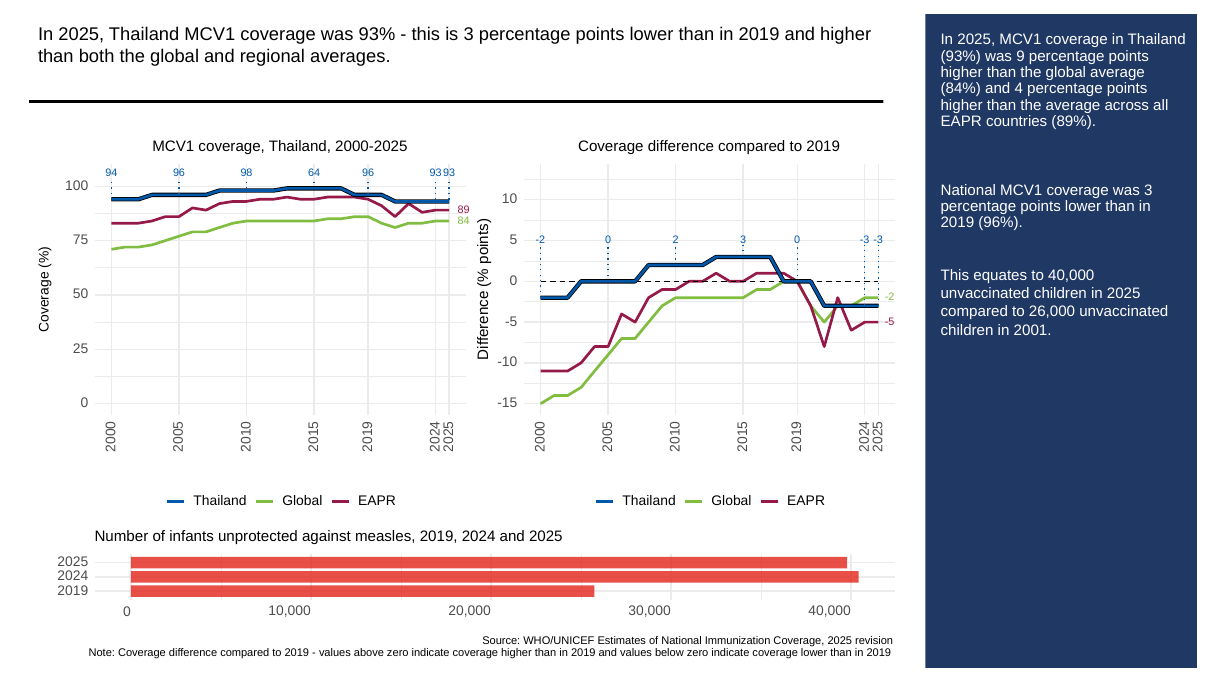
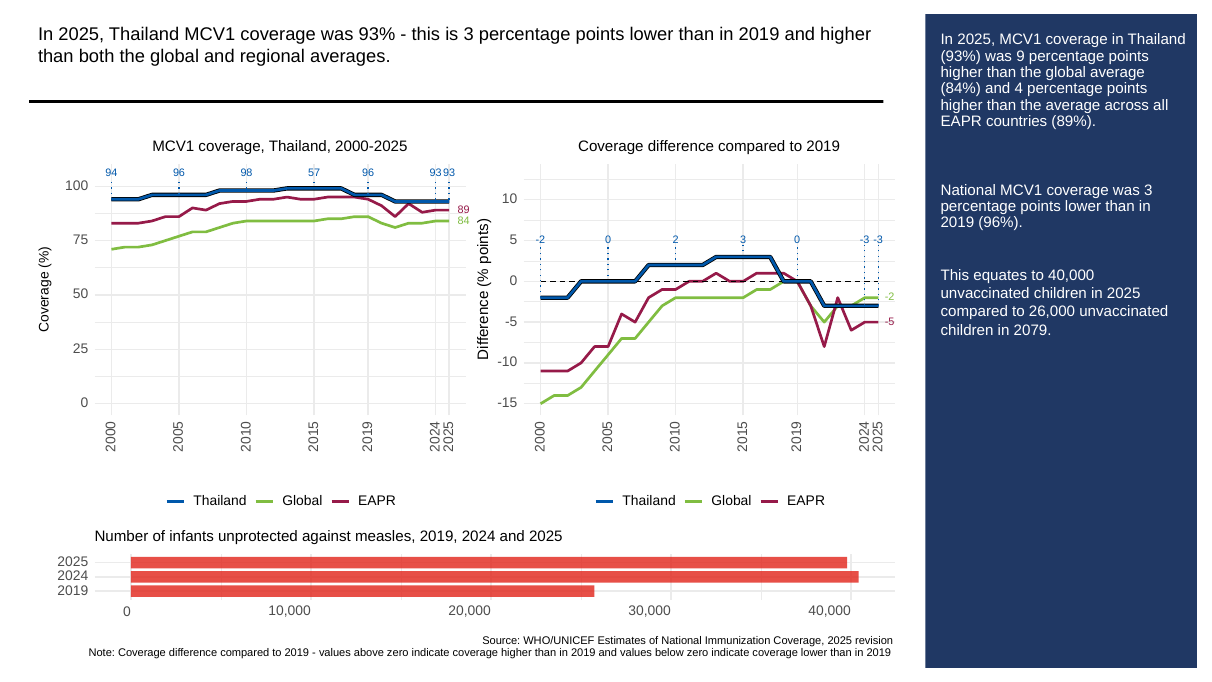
64: 64 -> 57
2001: 2001 -> 2079
